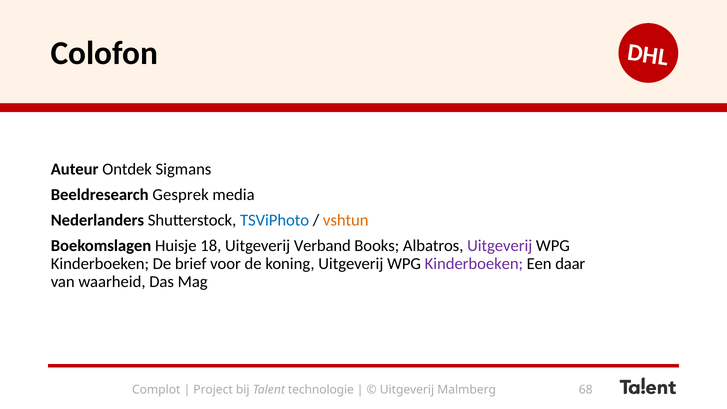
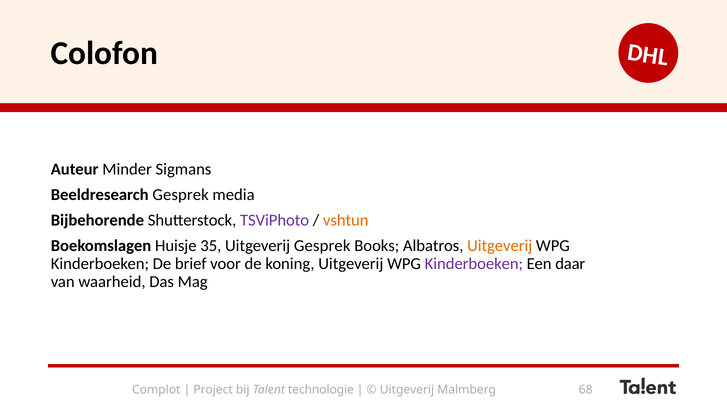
Ontdek: Ontdek -> Minder
Nederlanders: Nederlanders -> Bijbehorende
TSViPhoto colour: blue -> purple
18: 18 -> 35
Uitgeverij Verband: Verband -> Gesprek
Uitgeverij at (500, 246) colour: purple -> orange
